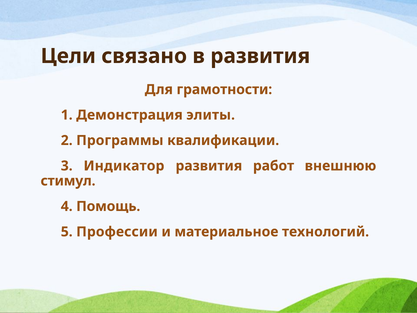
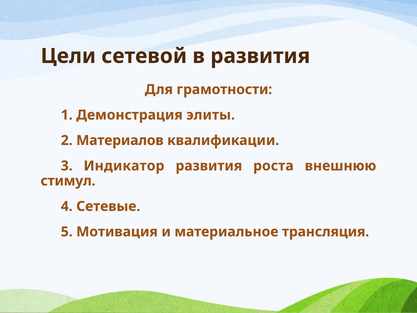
связано: связано -> сетевой
Программы: Программы -> Материалов
работ: работ -> роста
Помощь: Помощь -> Сетевые
Профессии: Профессии -> Мотивация
технологий: технологий -> трансляция
